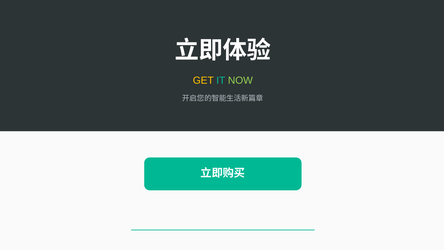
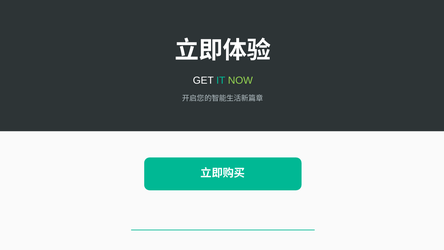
GET colour: yellow -> white
